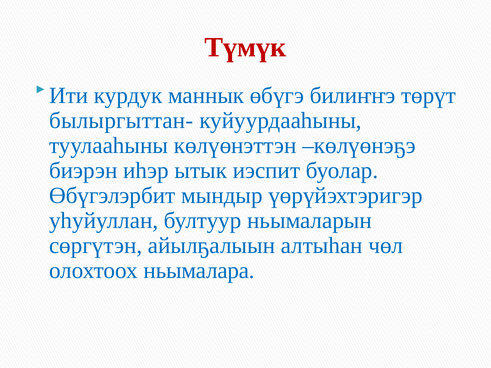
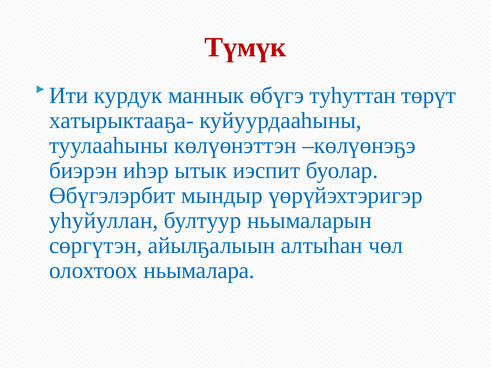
билиҥҥэ: билиҥҥэ -> туһуттан
былыргыттан-: былыргыттан- -> хатырыктааҕа-
